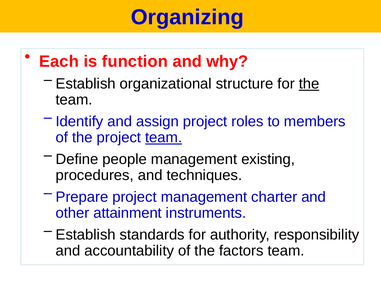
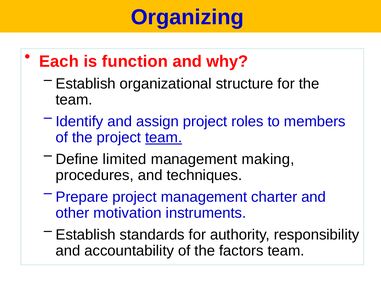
the at (309, 84) underline: present -> none
people: people -> limited
existing: existing -> making
attainment: attainment -> motivation
